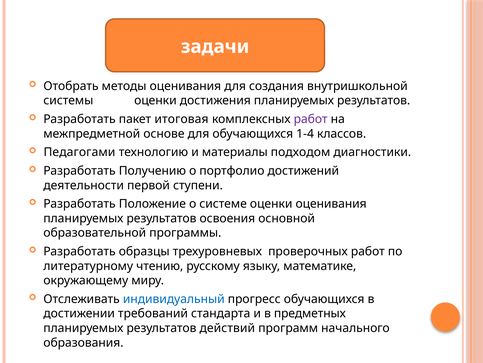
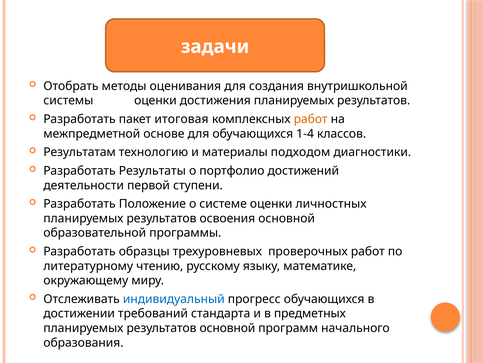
работ at (311, 119) colour: purple -> orange
Педагогами: Педагогами -> Результатам
Получению: Получению -> Результаты
оценки оценивания: оценивания -> личностных
результатов действий: действий -> основной
